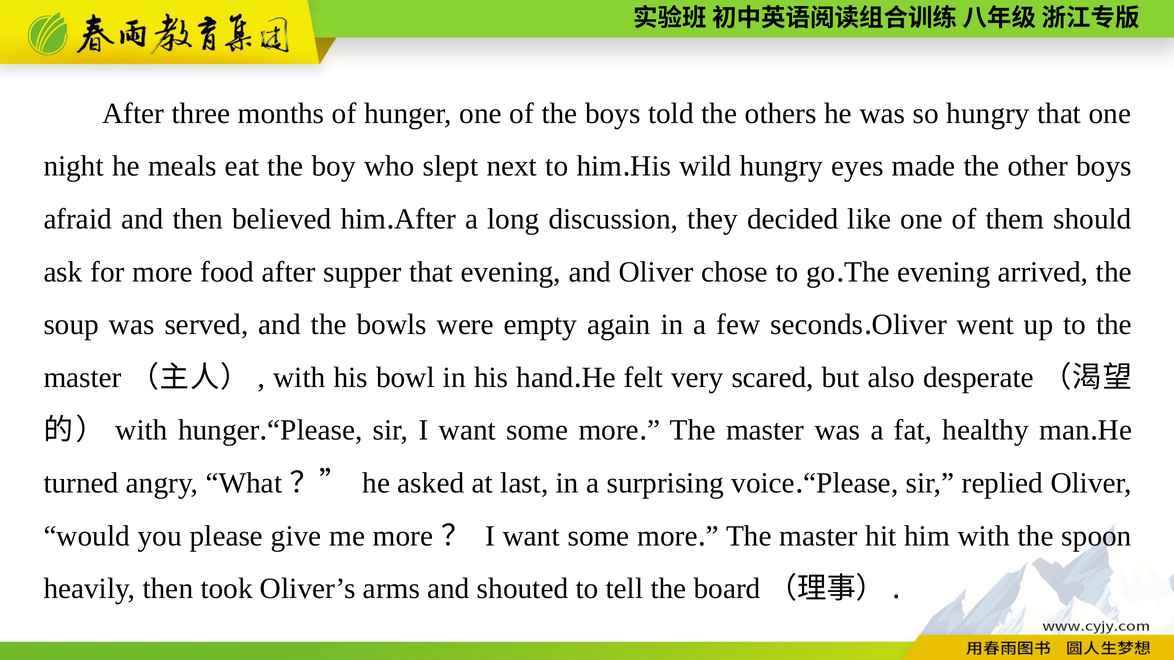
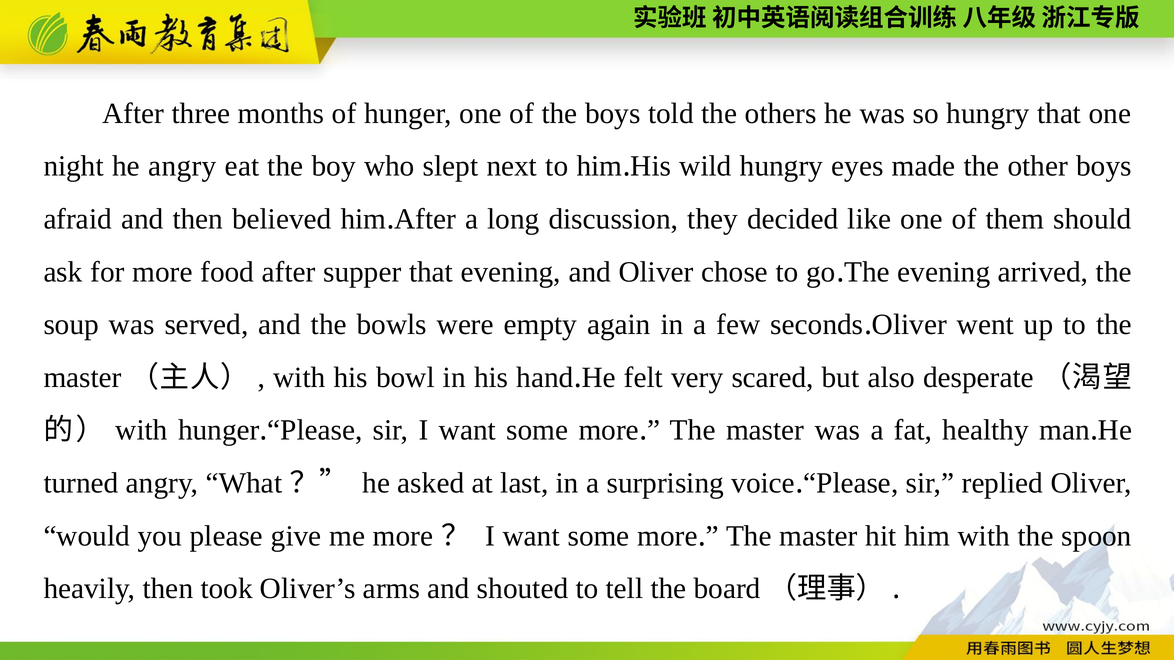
he meals: meals -> angry
